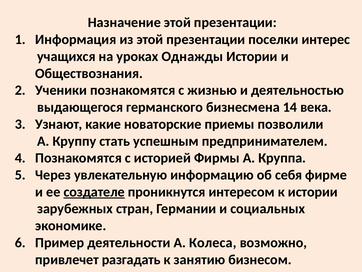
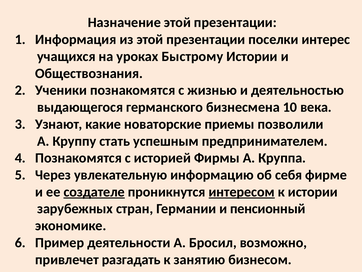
Однажды: Однажды -> Быстрому
14: 14 -> 10
интересом underline: none -> present
социальных: социальных -> пенсионный
Колеса: Колеса -> Бросил
